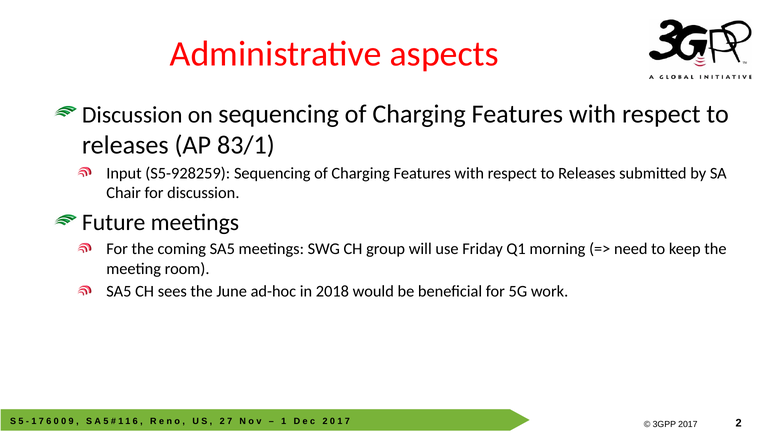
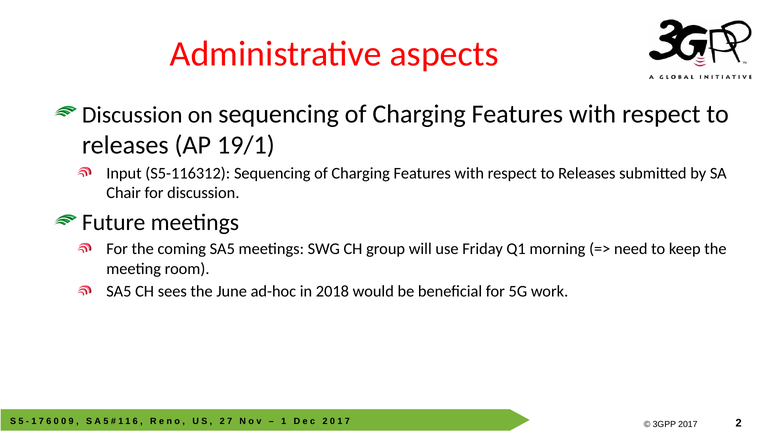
83/1: 83/1 -> 19/1
S5-928259: S5-928259 -> S5-116312
